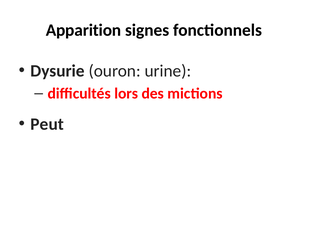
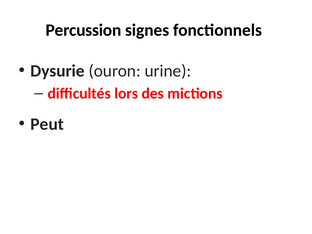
Apparition: Apparition -> Percussion
